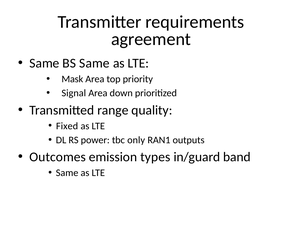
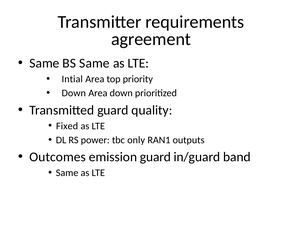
Mask: Mask -> Intial
Signal at (74, 93): Signal -> Down
Transmitted range: range -> guard
emission types: types -> guard
